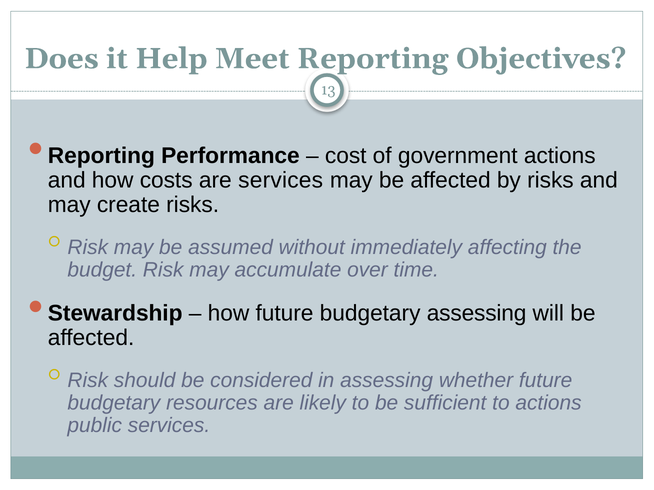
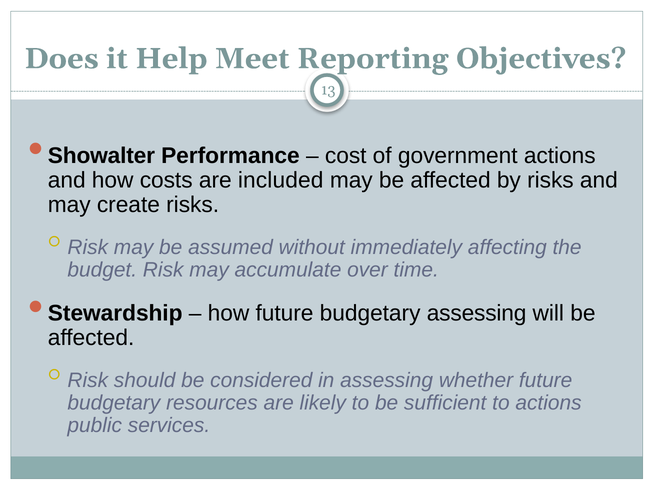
Reporting at (101, 156): Reporting -> Showalter
are services: services -> included
